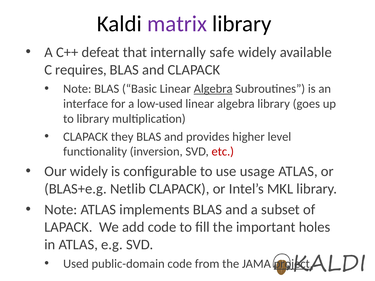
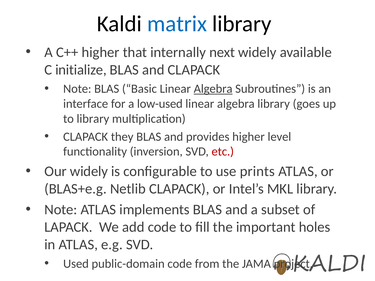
matrix colour: purple -> blue
C++ defeat: defeat -> higher
safe: safe -> next
requires: requires -> initialize
usage: usage -> prints
project underline: present -> none
